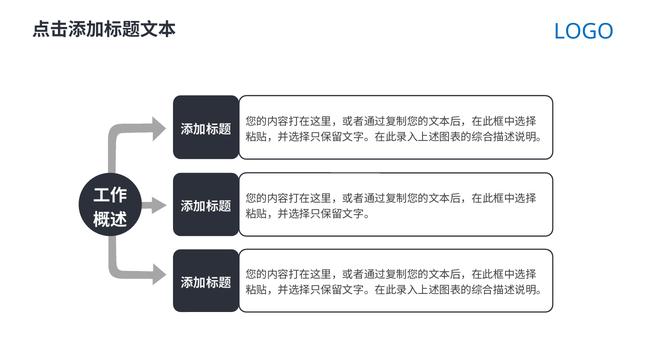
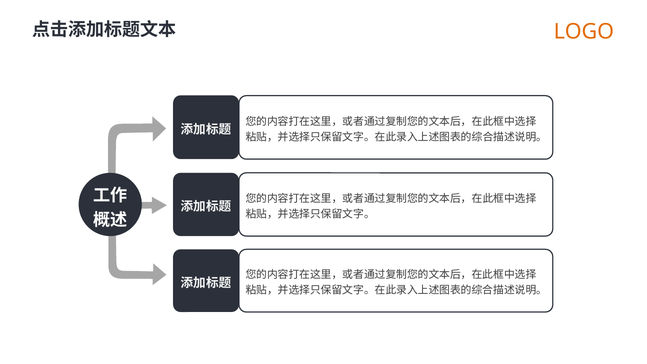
LOGO colour: blue -> orange
